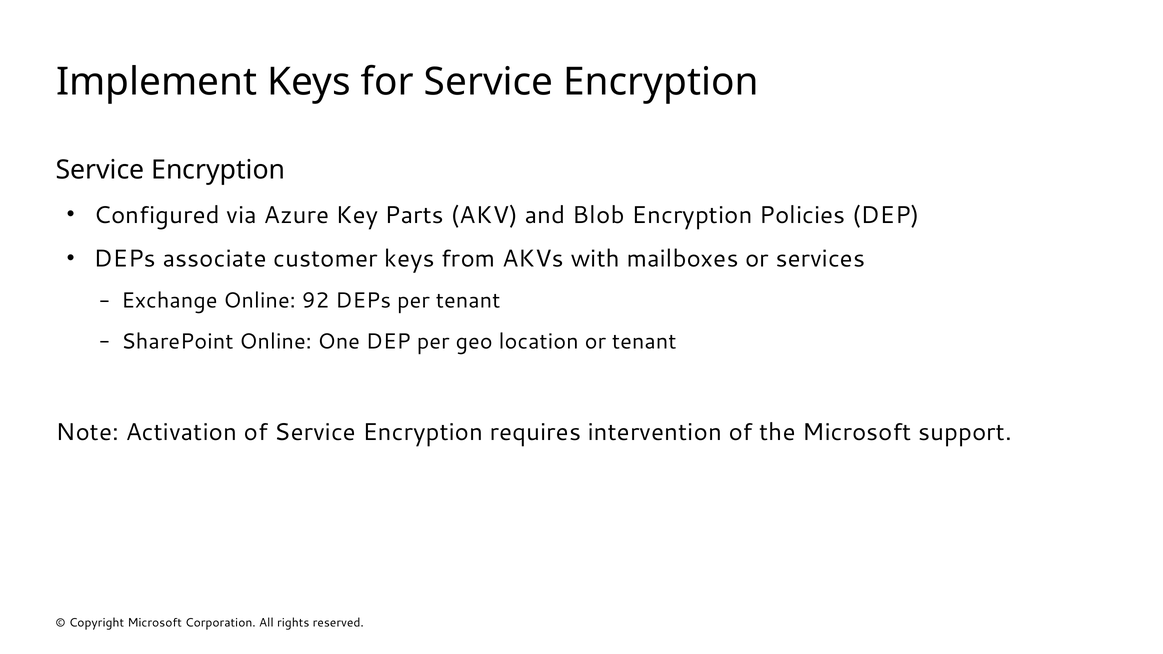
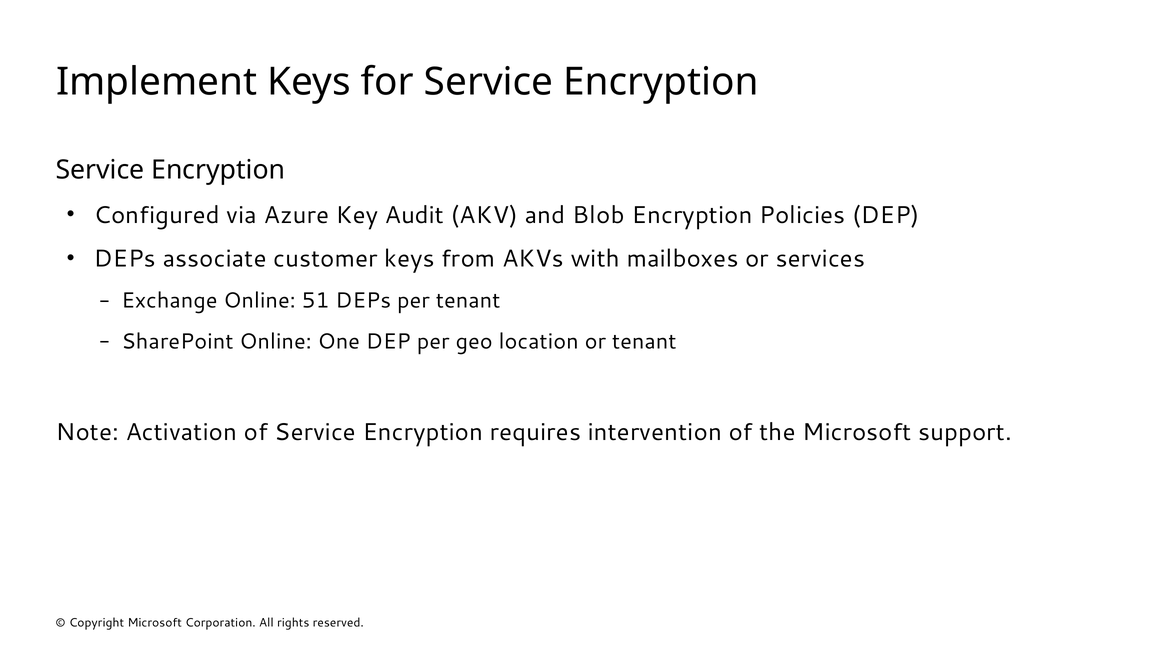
Parts: Parts -> Audit
92: 92 -> 51
